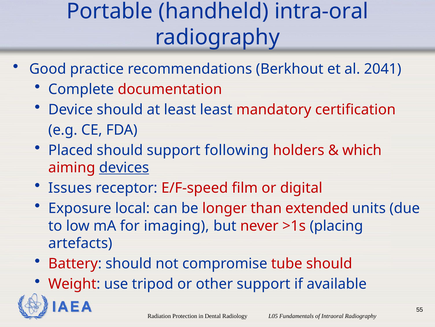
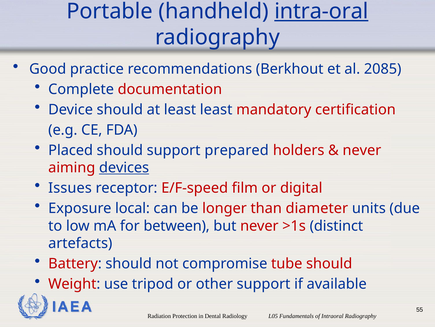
intra-oral underline: none -> present
2041: 2041 -> 2085
following: following -> prepared
which at (362, 150): which -> never
extended: extended -> diameter
imaging: imaging -> between
placing: placing -> distinct
